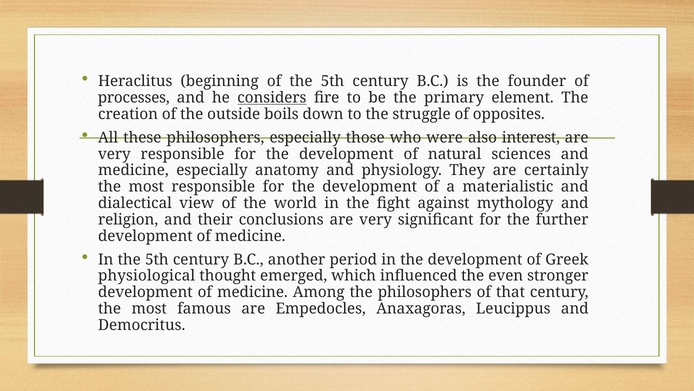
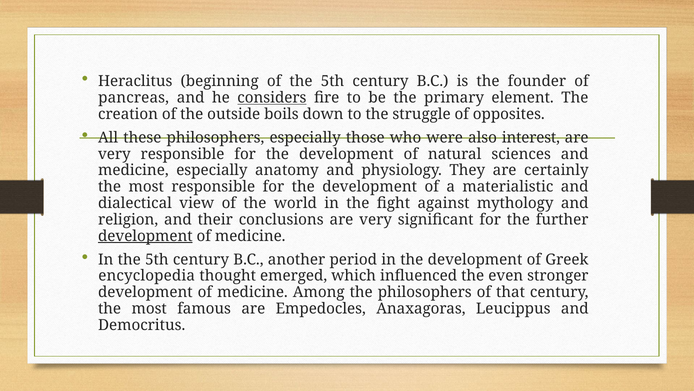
processes: processes -> pancreas
development at (145, 236) underline: none -> present
physiological: physiological -> encyclopedia
